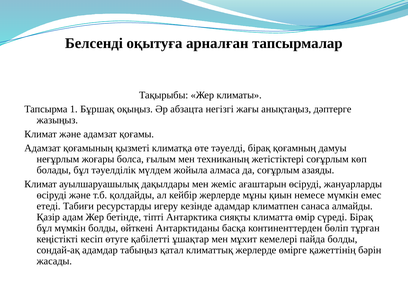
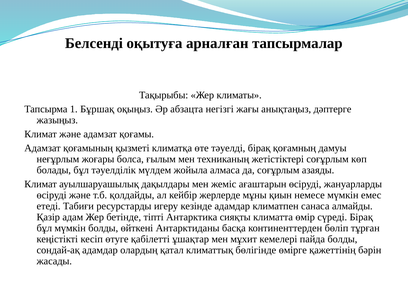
табыңыз: табыңыз -> олардың
климаттық жерлерде: жерлерде -> бөлігінде
